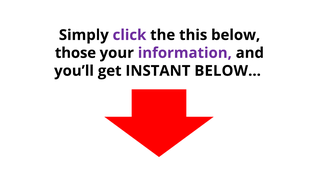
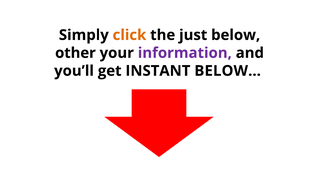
click colour: purple -> orange
this: this -> just
those: those -> other
